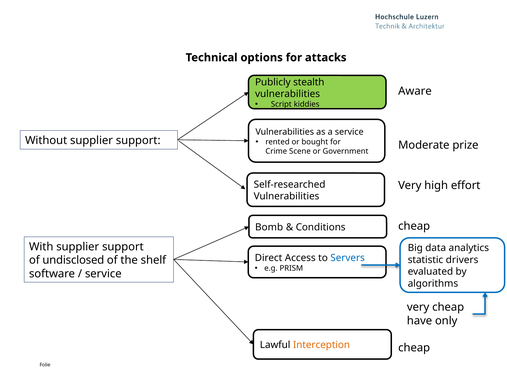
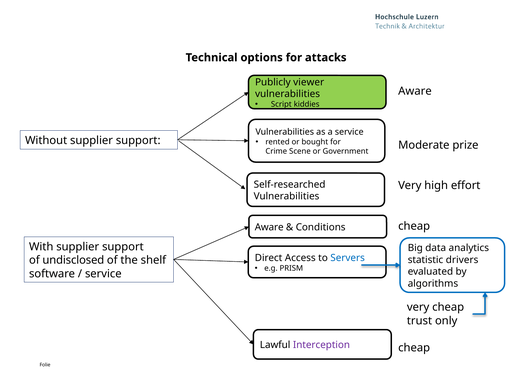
stealth: stealth -> viewer
Bomb at (269, 227): Bomb -> Aware
have: have -> trust
Interception colour: orange -> purple
